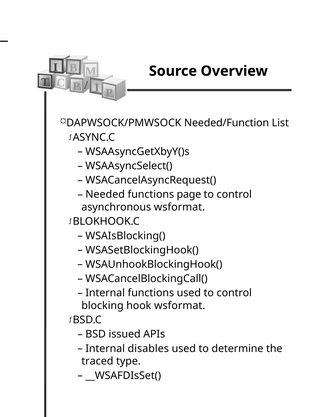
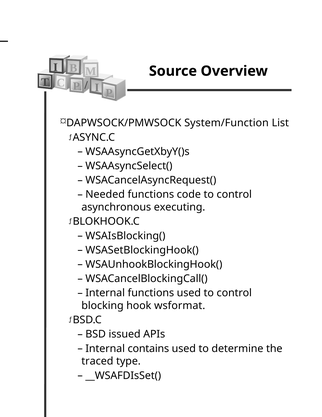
Needed/Function: Needed/Function -> System/Function
page: page -> code
asynchronous wsformat: wsformat -> executing
disables: disables -> contains
